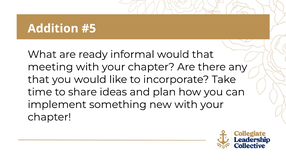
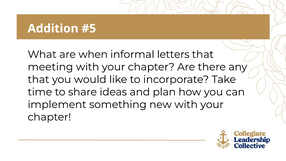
ready: ready -> when
informal would: would -> letters
